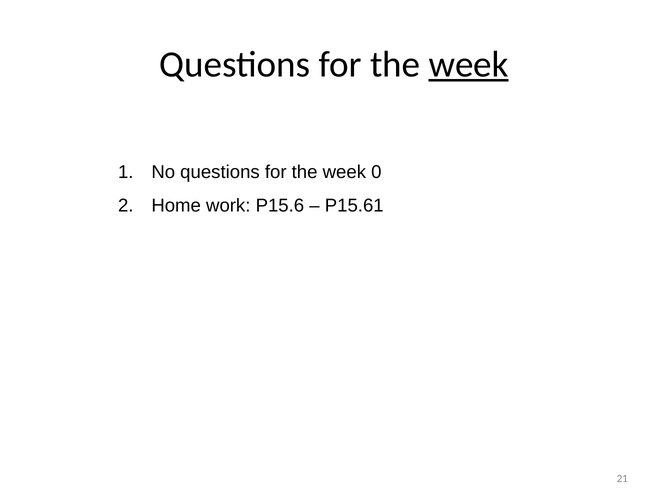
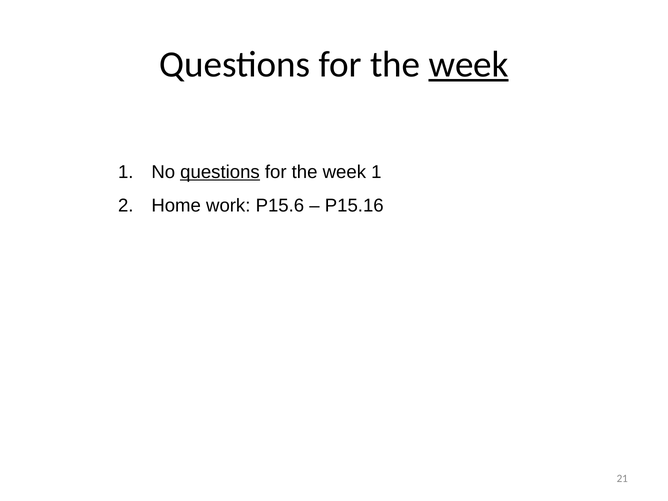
questions at (220, 172) underline: none -> present
week 0: 0 -> 1
P15.61: P15.61 -> P15.16
